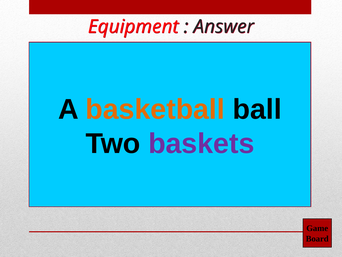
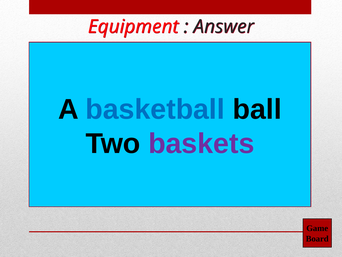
basketball colour: orange -> blue
